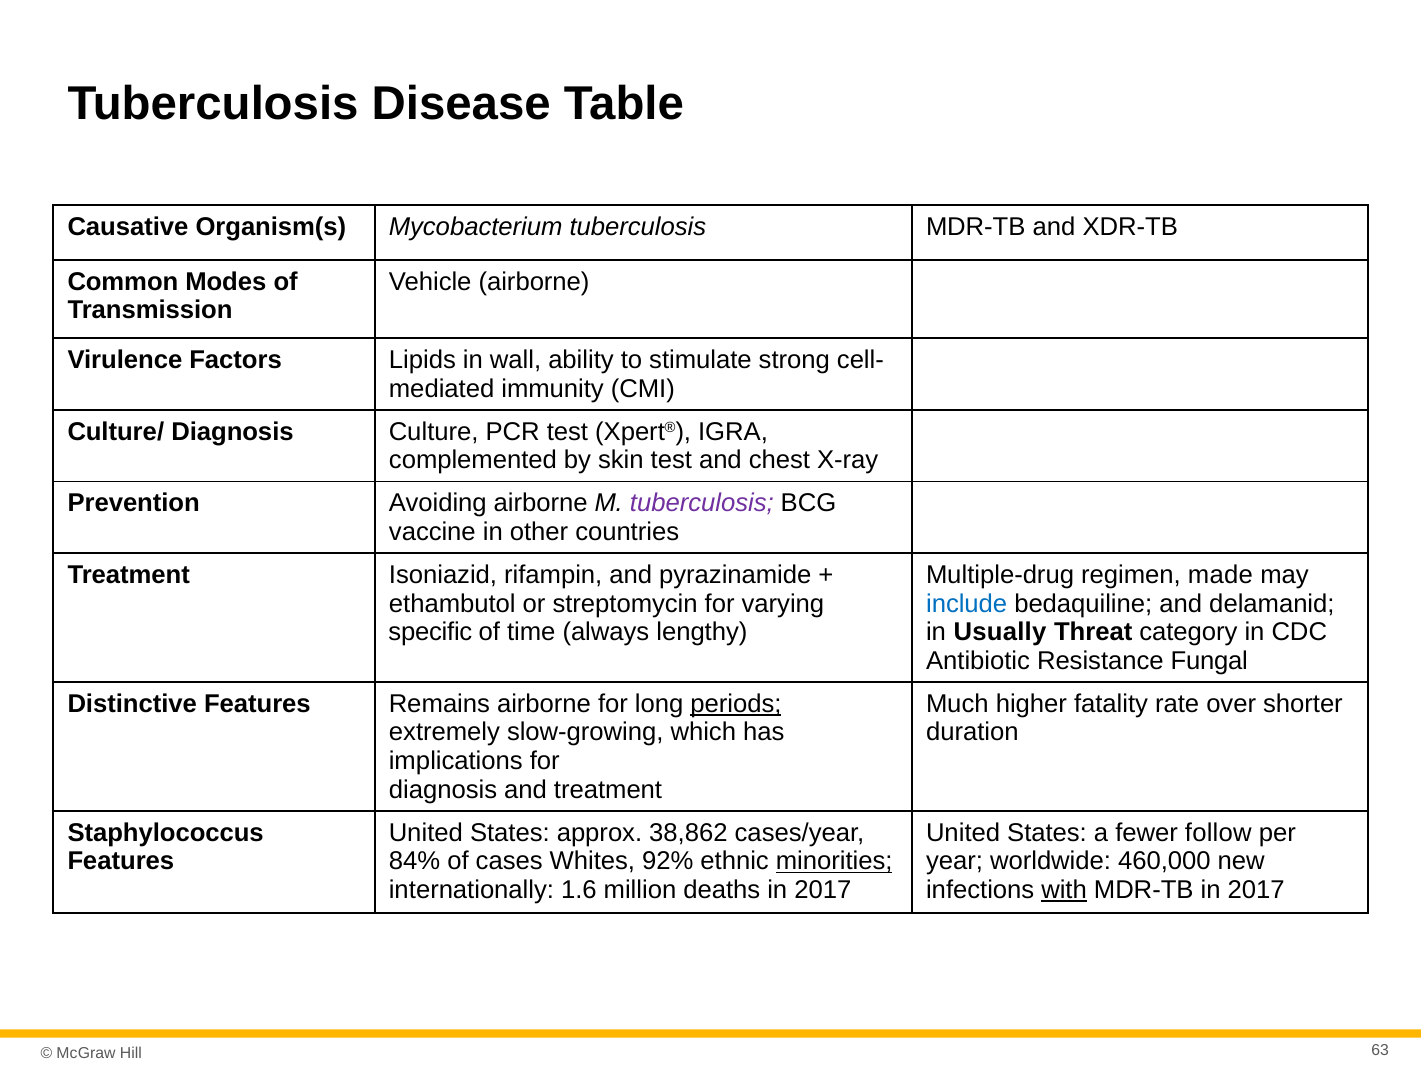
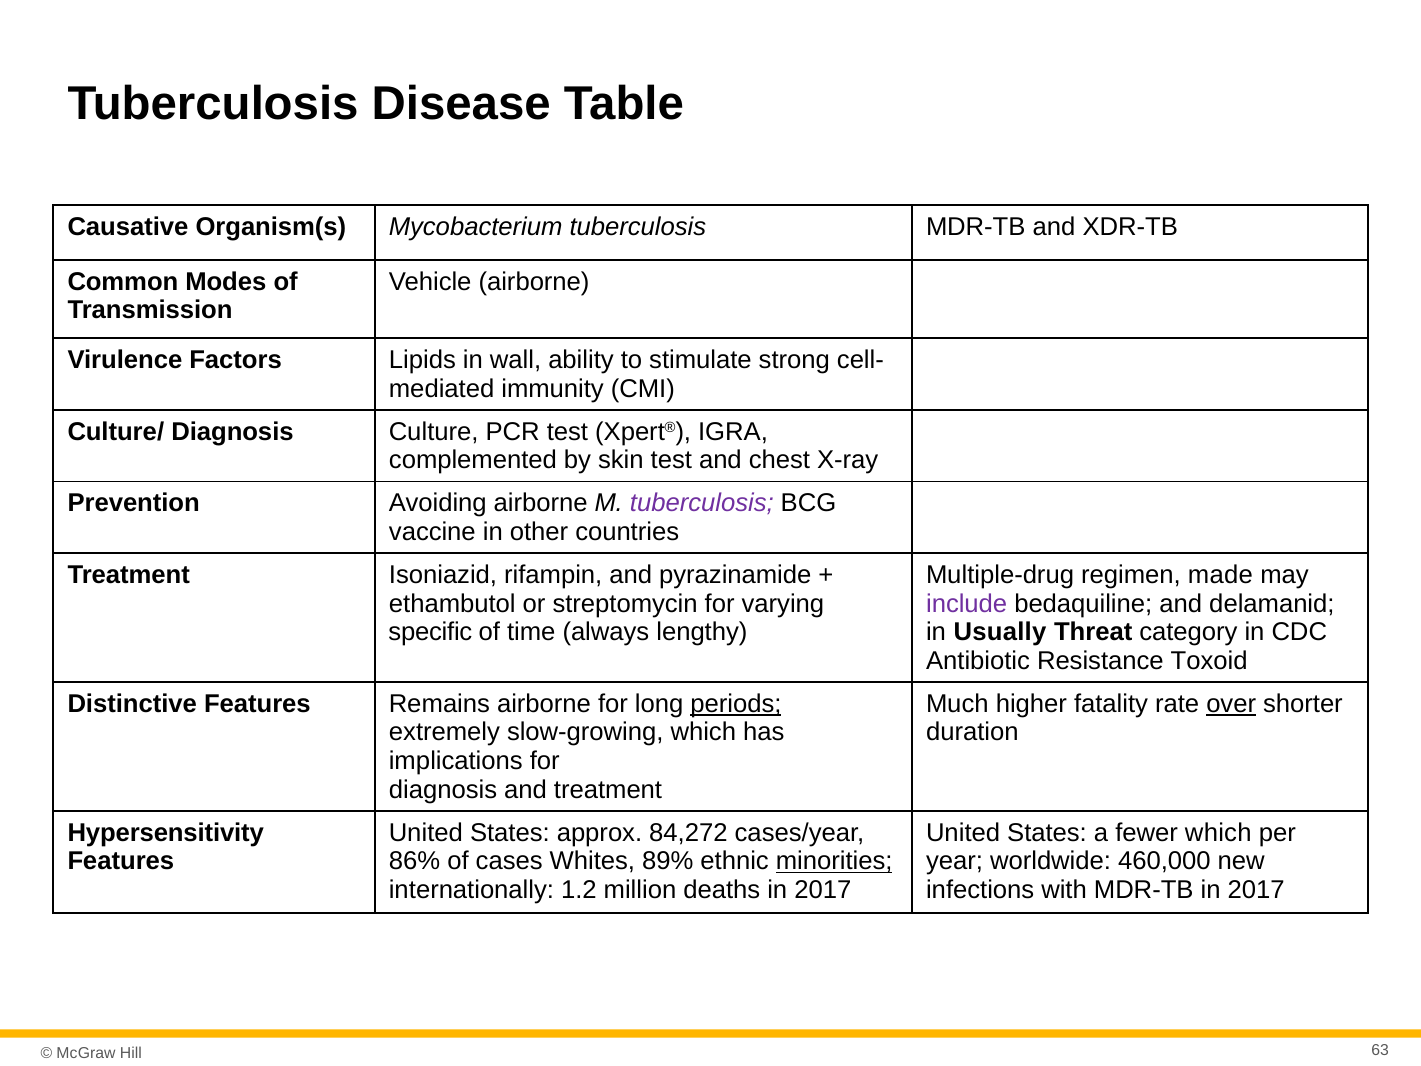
include colour: blue -> purple
Fungal: Fungal -> Toxoid
over underline: none -> present
Staphylococcus: Staphylococcus -> Hypersensitivity
38,862: 38,862 -> 84,272
fewer follow: follow -> which
84%: 84% -> 86%
92%: 92% -> 89%
1.6: 1.6 -> 1.2
with underline: present -> none
